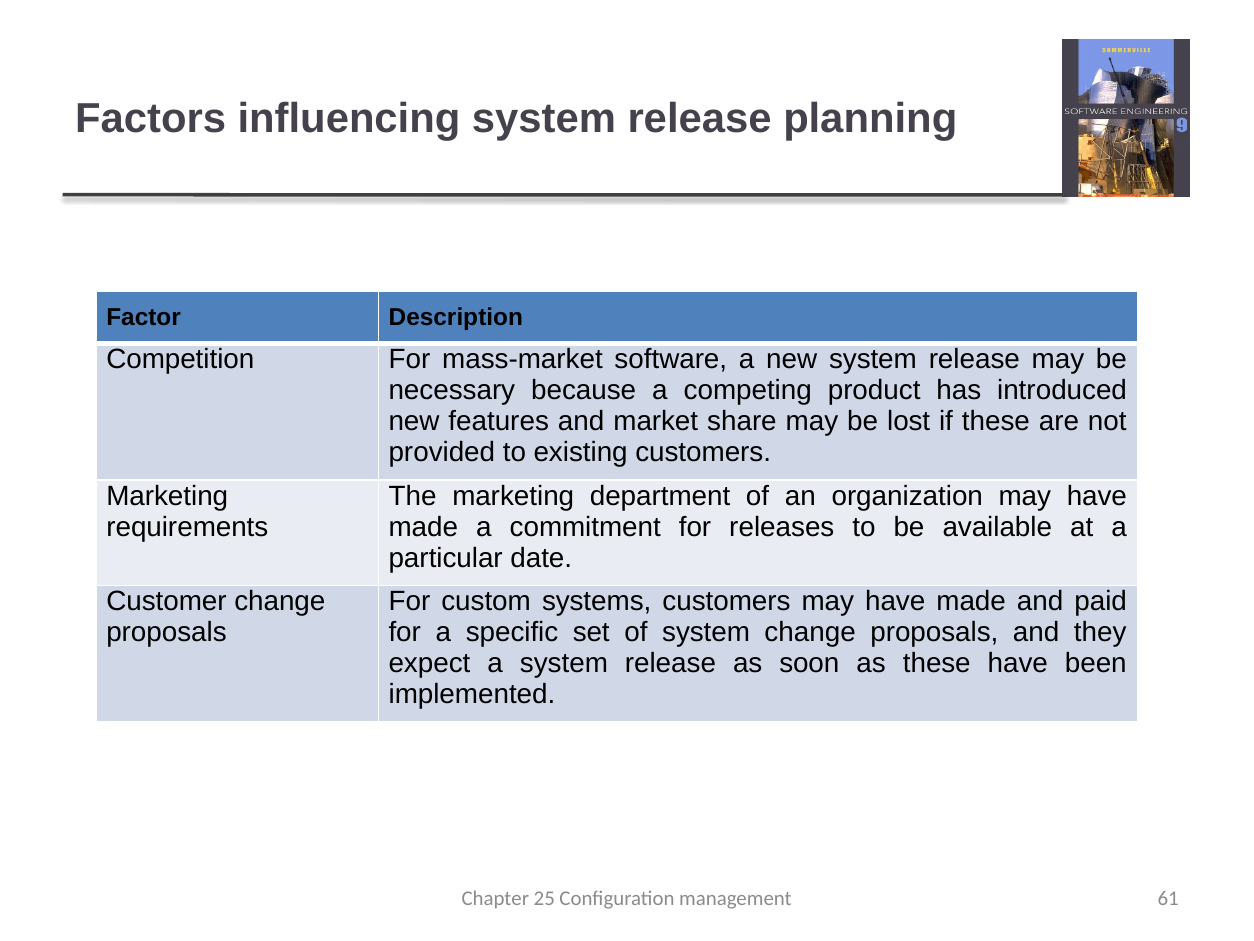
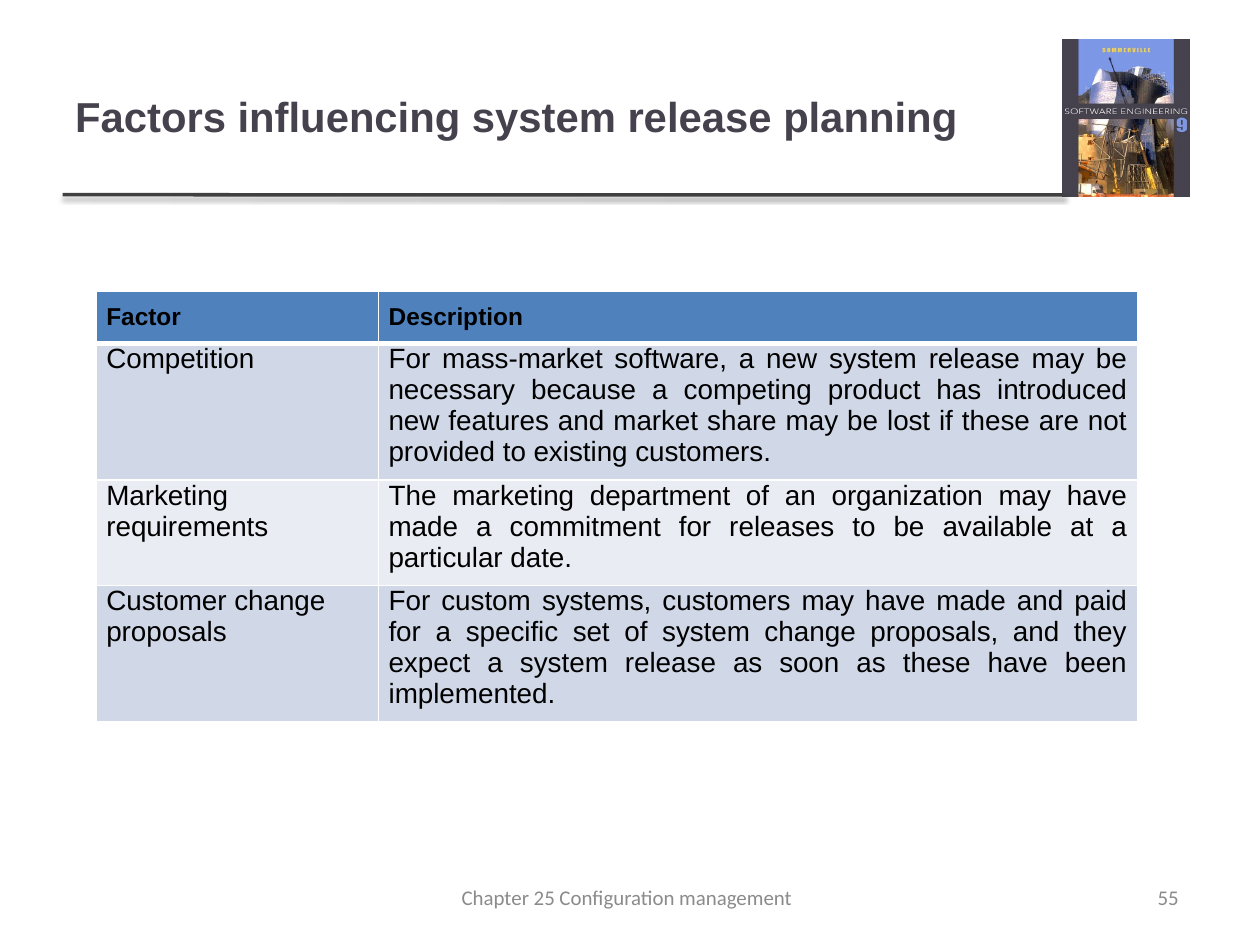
61: 61 -> 55
